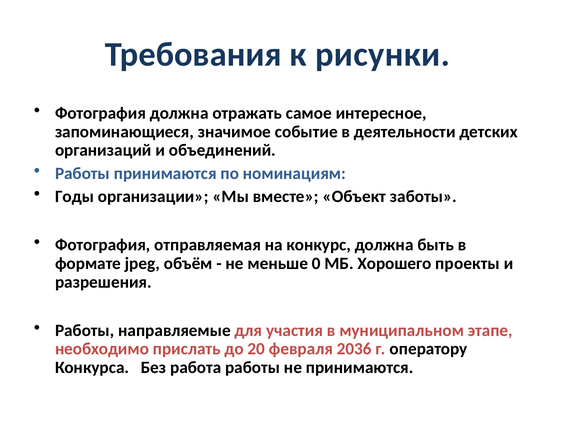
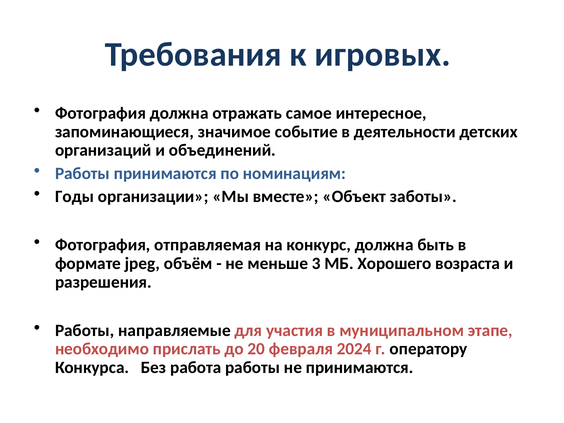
рисунки: рисунки -> игровых
0: 0 -> 3
проекты: проекты -> возраста
2036: 2036 -> 2024
